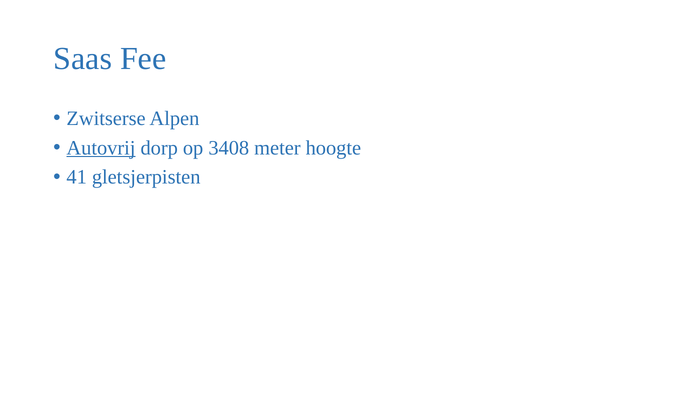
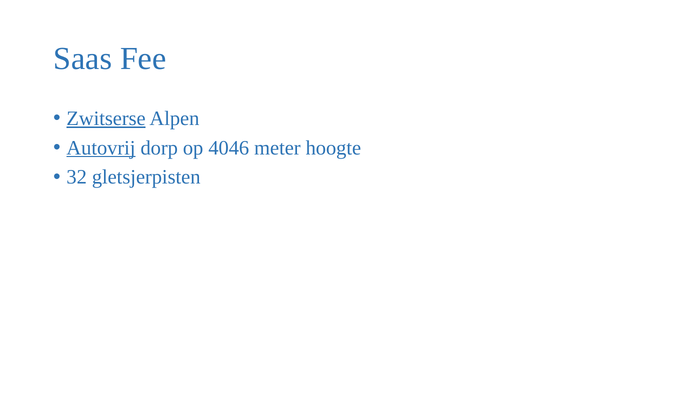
Zwitserse underline: none -> present
3408: 3408 -> 4046
41: 41 -> 32
